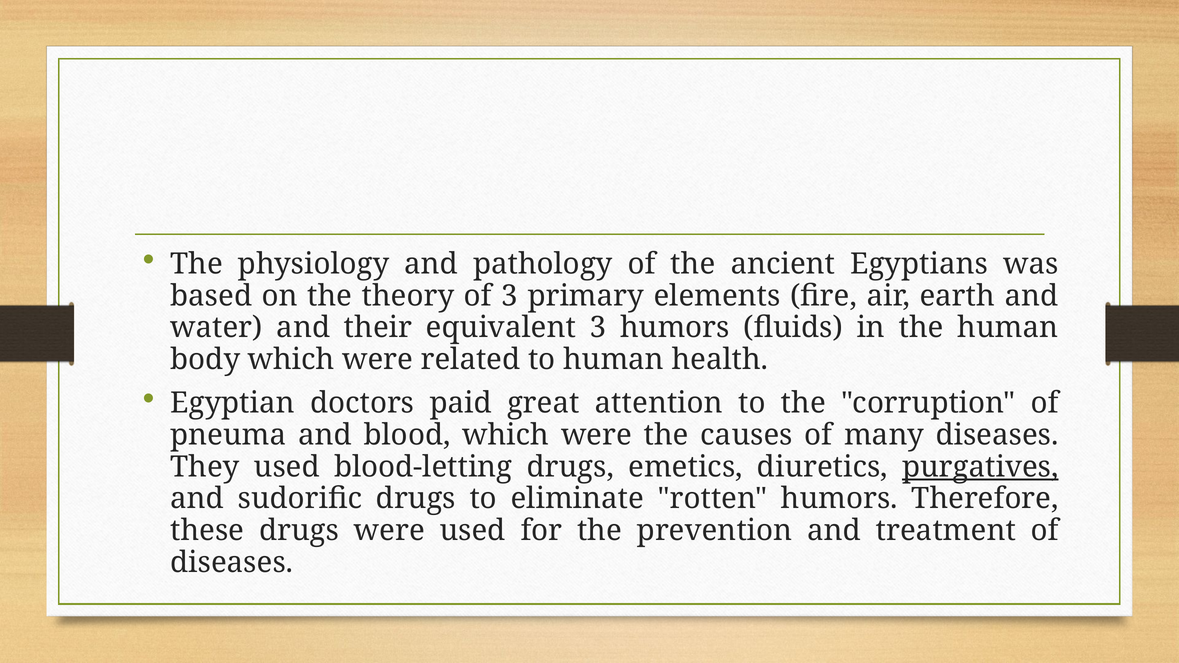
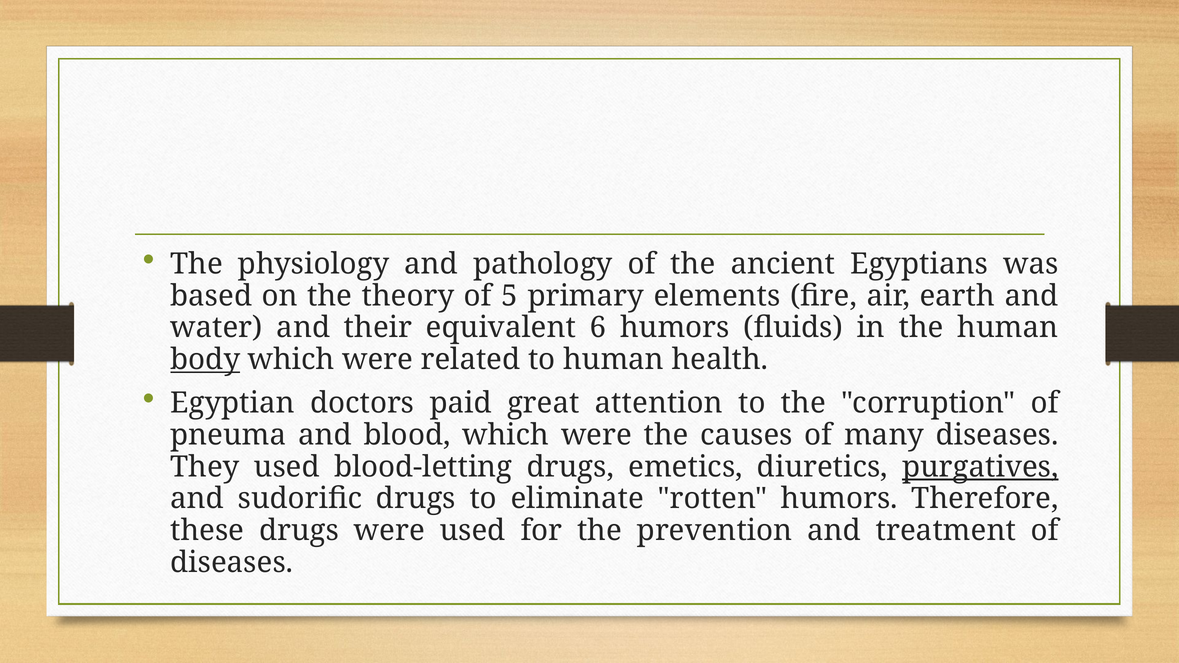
of 3: 3 -> 5
equivalent 3: 3 -> 6
body underline: none -> present
